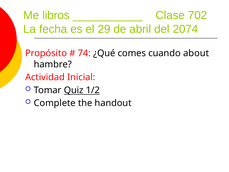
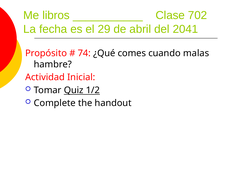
2074: 2074 -> 2041
about: about -> malas
